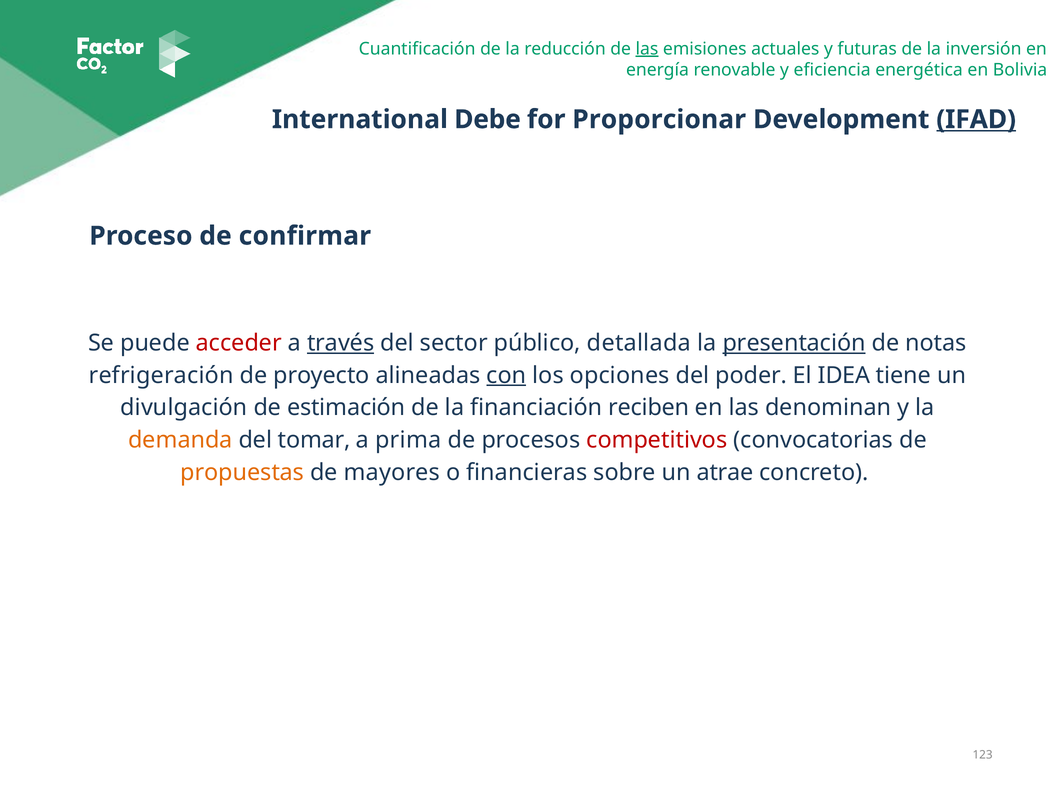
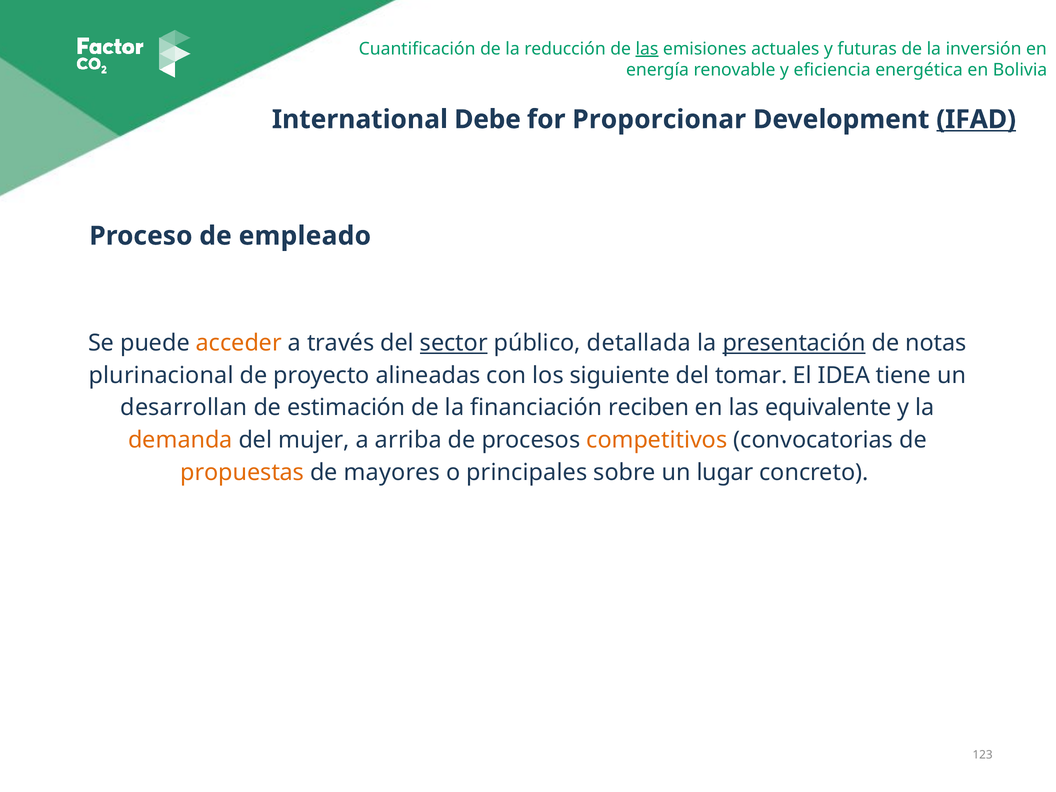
confirmar: confirmar -> empleado
acceder colour: red -> orange
través underline: present -> none
sector underline: none -> present
refrigeración: refrigeración -> plurinacional
con underline: present -> none
opciones: opciones -> siguiente
poder: poder -> tomar
divulgación: divulgación -> desarrollan
denominan: denominan -> equivalente
tomar: tomar -> mujer
prima: prima -> arriba
competitivos colour: red -> orange
financieras: financieras -> principales
atrae: atrae -> lugar
